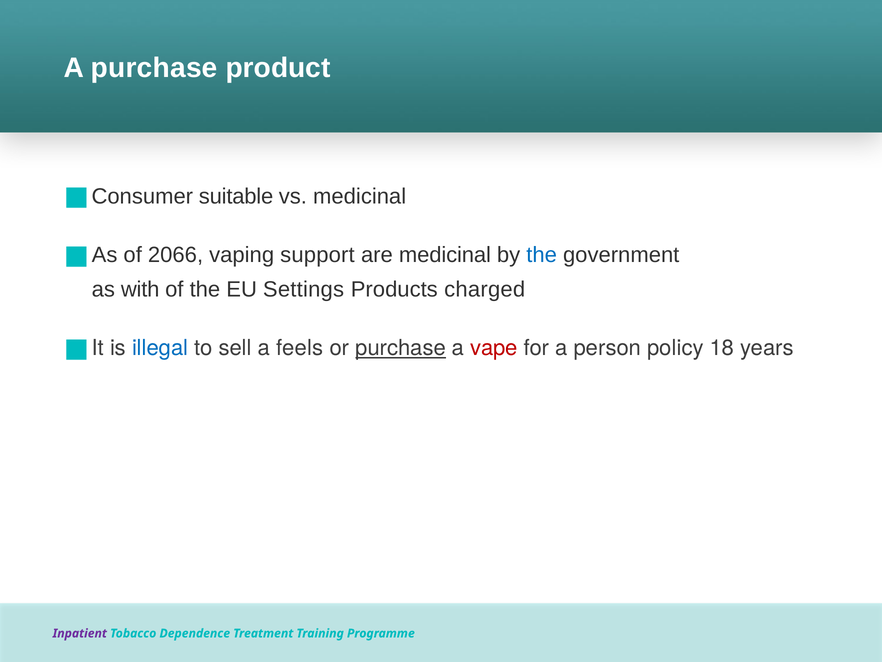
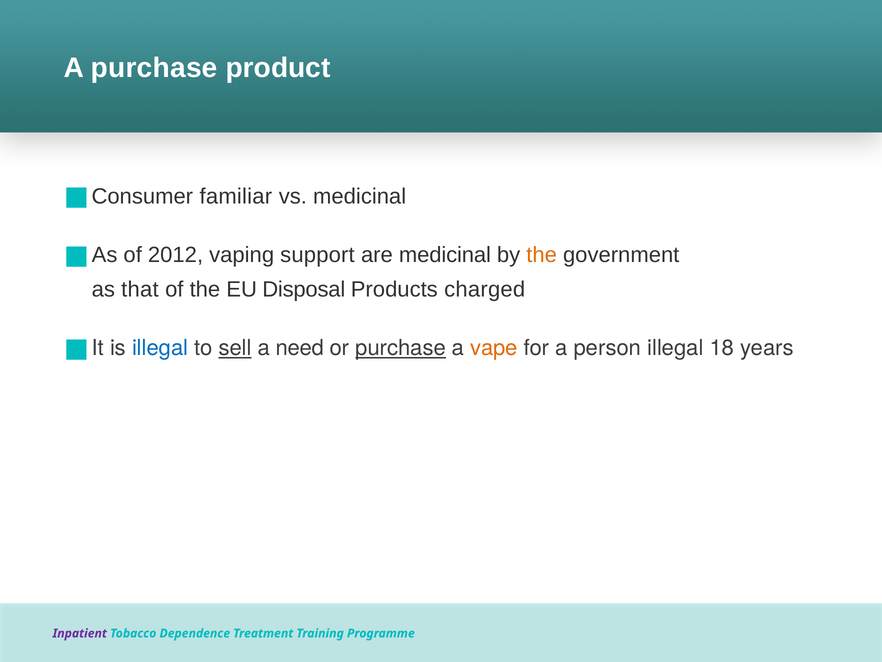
suitable: suitable -> familiar
2066: 2066 -> 2012
the at (542, 255) colour: blue -> orange
with: with -> that
Settings: Settings -> Disposal
sell underline: none -> present
feels: feels -> need
vape colour: red -> orange
person policy: policy -> illegal
